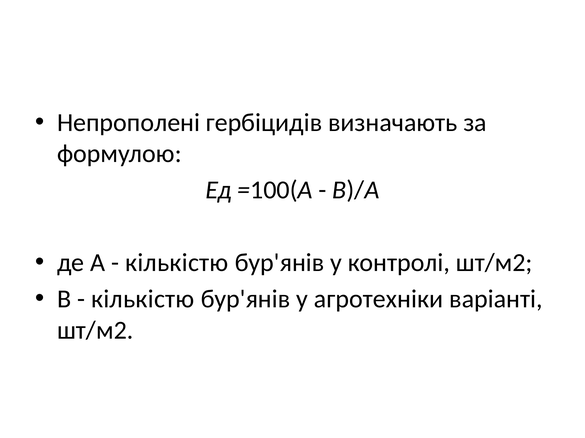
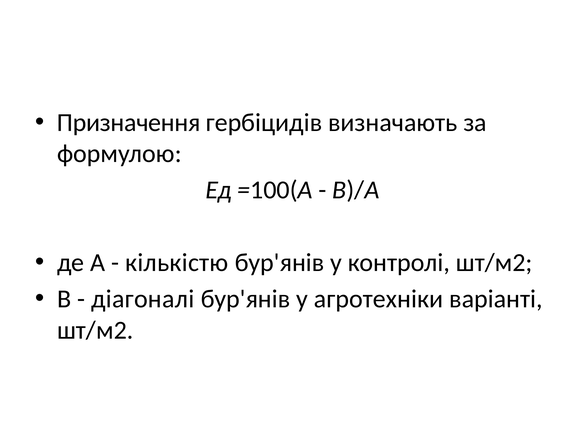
Непрополені: Непрополені -> Призначення
кількістю at (143, 300): кількістю -> діагоналі
